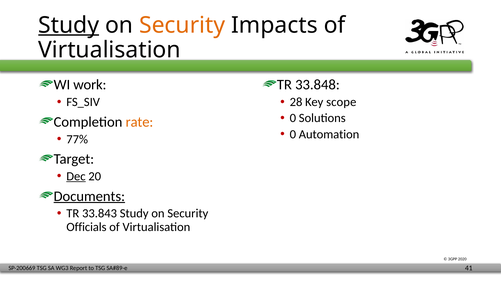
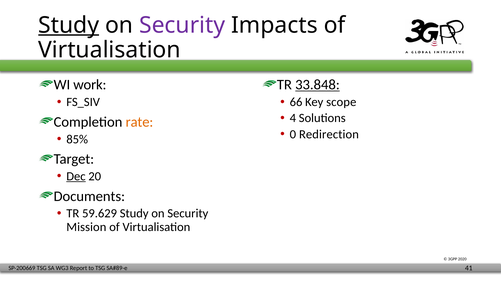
Security at (182, 25) colour: orange -> purple
33.848 underline: none -> present
28: 28 -> 66
0 at (293, 118): 0 -> 4
Automation: Automation -> Redirection
77%: 77% -> 85%
Documents underline: present -> none
33.843: 33.843 -> 59.629
Officials: Officials -> Mission
